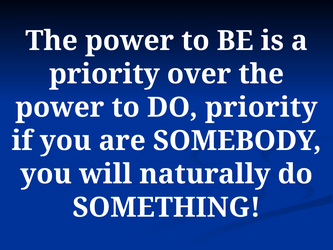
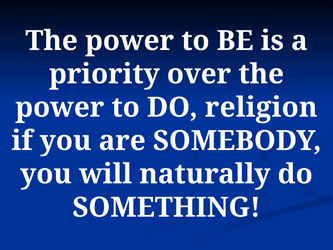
DO priority: priority -> religion
